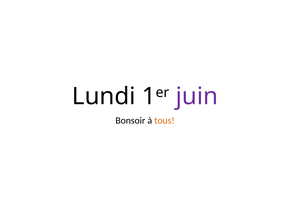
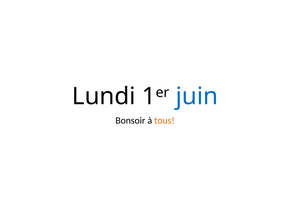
juin colour: purple -> blue
